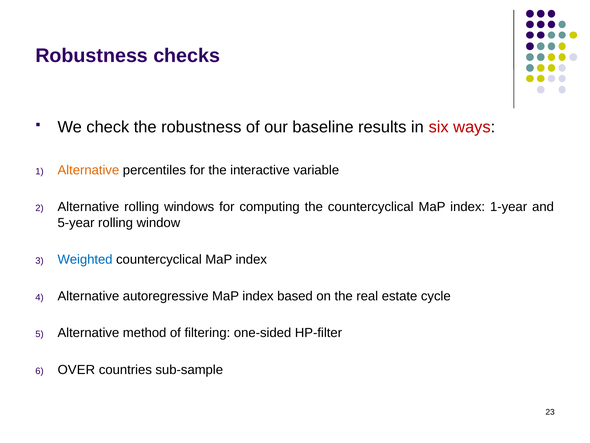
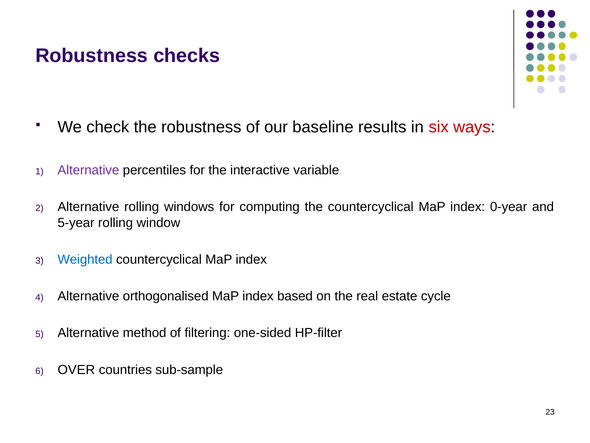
Alternative at (88, 170) colour: orange -> purple
1-year: 1-year -> 0-year
autoregressive: autoregressive -> orthogonalised
